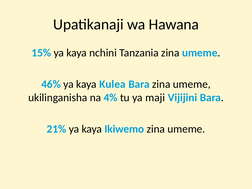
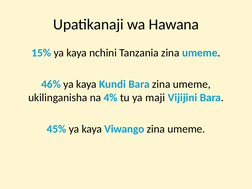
Kulea: Kulea -> Kundi
21%: 21% -> 45%
Ikiwemo: Ikiwemo -> Viwango
